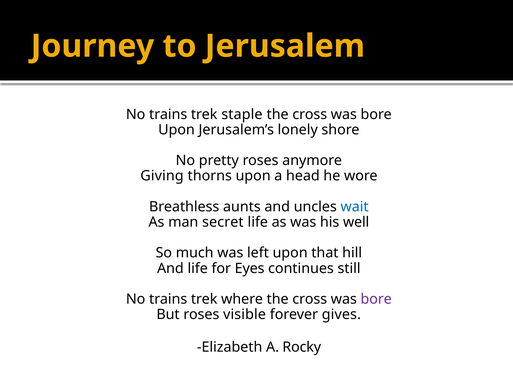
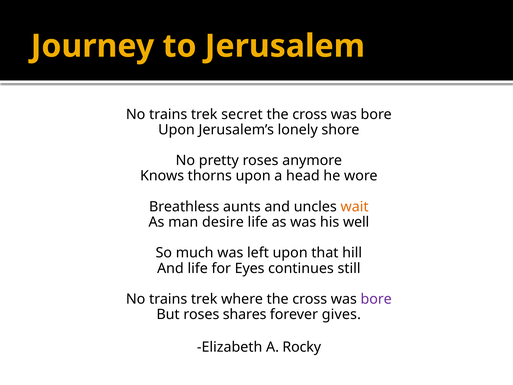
staple: staple -> secret
Giving: Giving -> Knows
wait colour: blue -> orange
secret: secret -> desire
visible: visible -> shares
